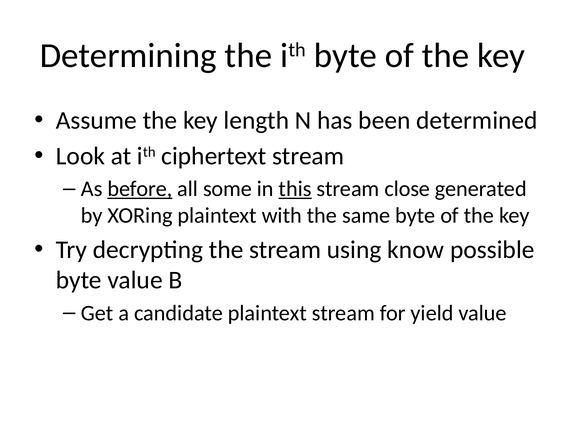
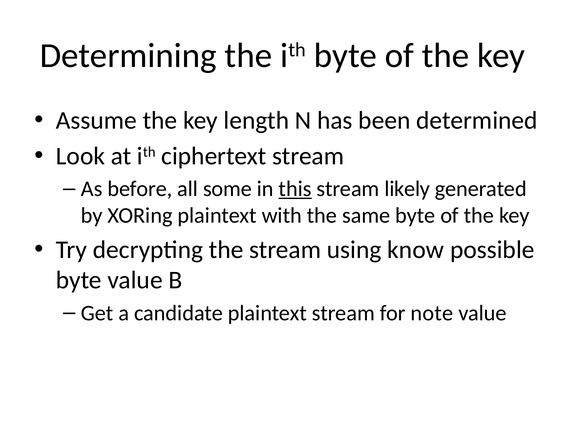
before underline: present -> none
close: close -> likely
yield: yield -> note
